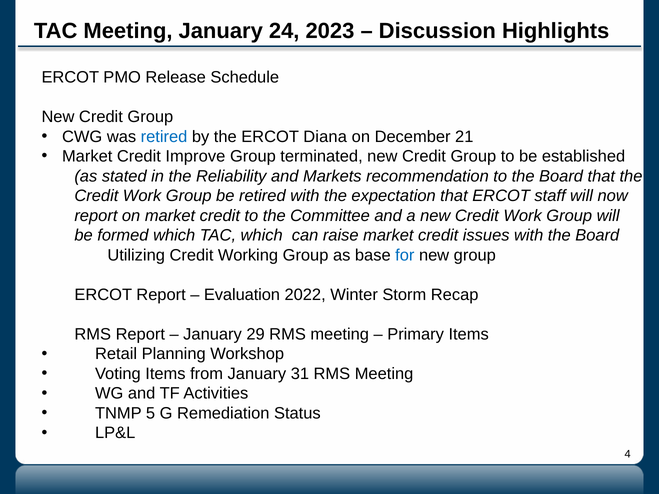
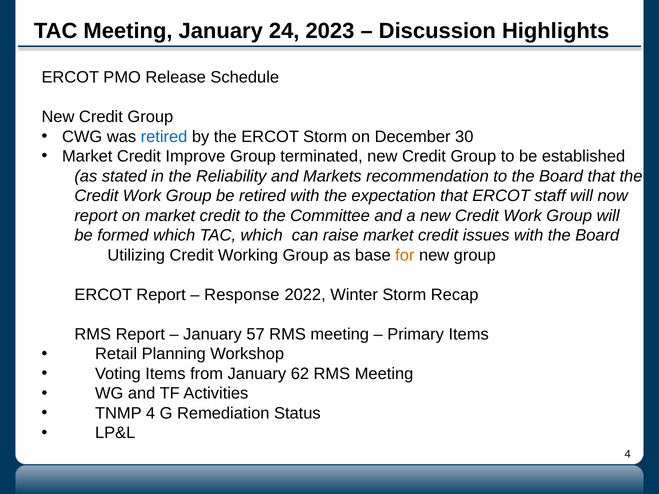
ERCOT Diana: Diana -> Storm
21: 21 -> 30
for colour: blue -> orange
Evaluation: Evaluation -> Response
29: 29 -> 57
31: 31 -> 62
TNMP 5: 5 -> 4
